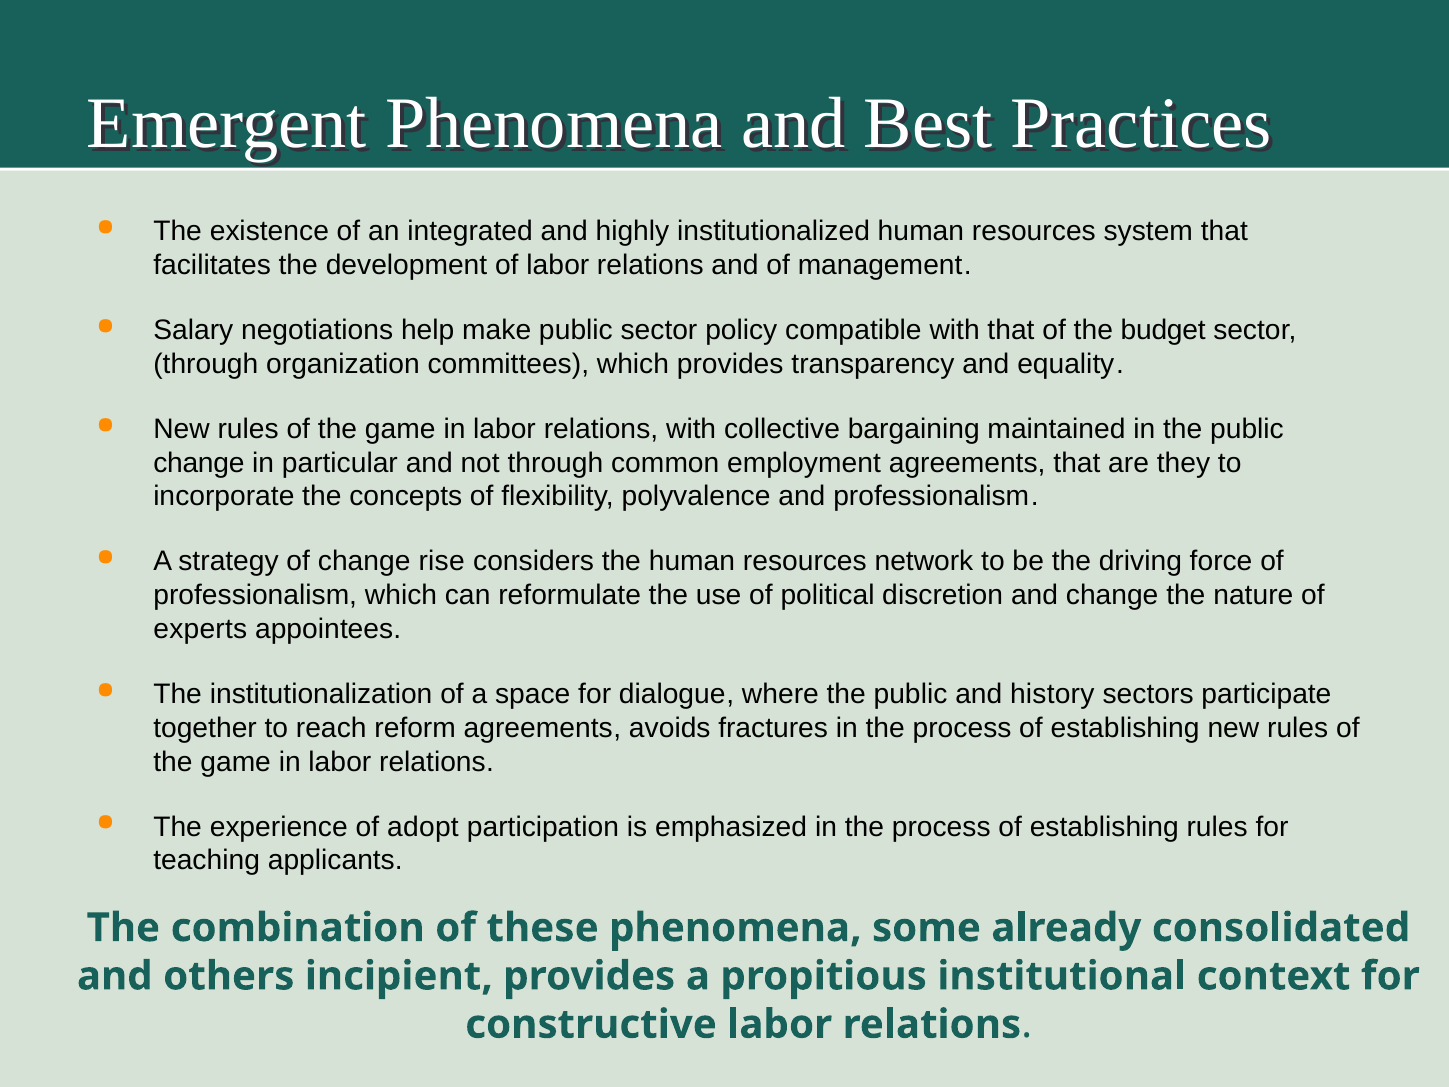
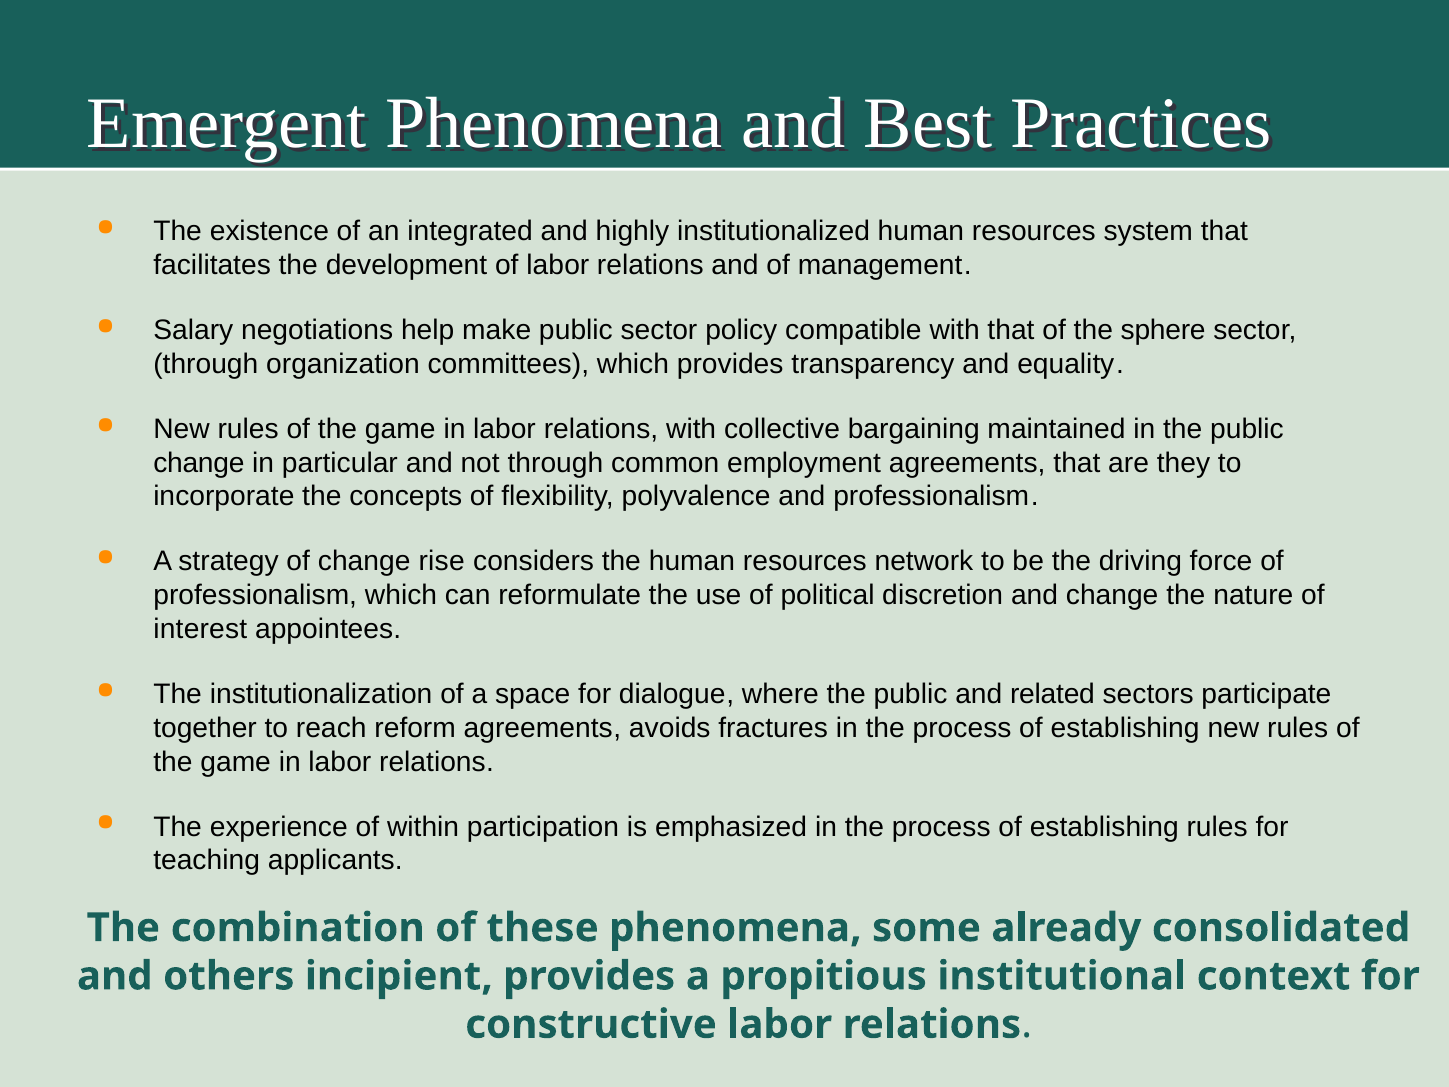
budget: budget -> sphere
experts: experts -> interest
history: history -> related
adopt: adopt -> within
